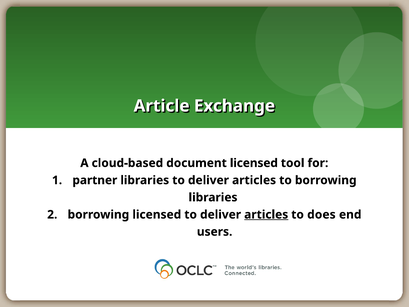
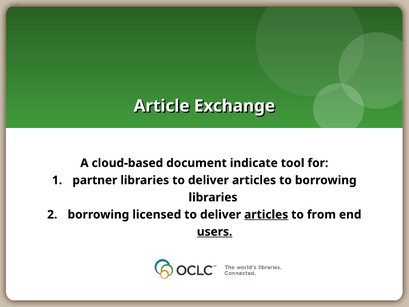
document licensed: licensed -> indicate
does: does -> from
users underline: none -> present
